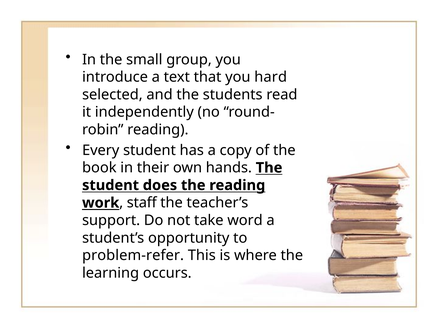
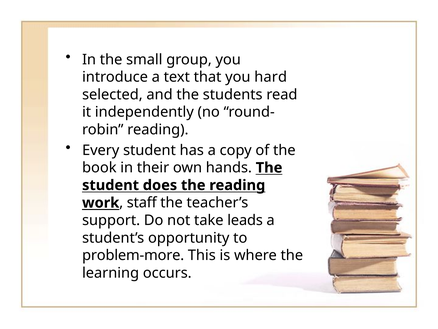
word: word -> leads
problem-refer: problem-refer -> problem-more
